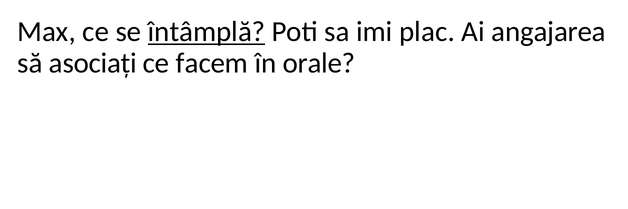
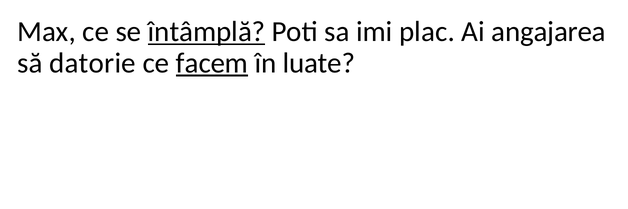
asociați: asociați -> datorie
facem underline: none -> present
orale: orale -> luate
